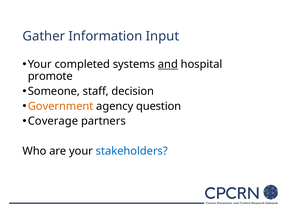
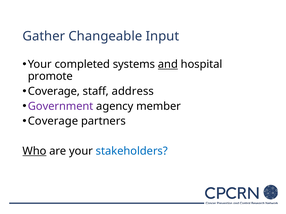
Information: Information -> Changeable
Someone at (54, 91): Someone -> Coverage
decision: decision -> address
Government colour: orange -> purple
question: question -> member
Who underline: none -> present
